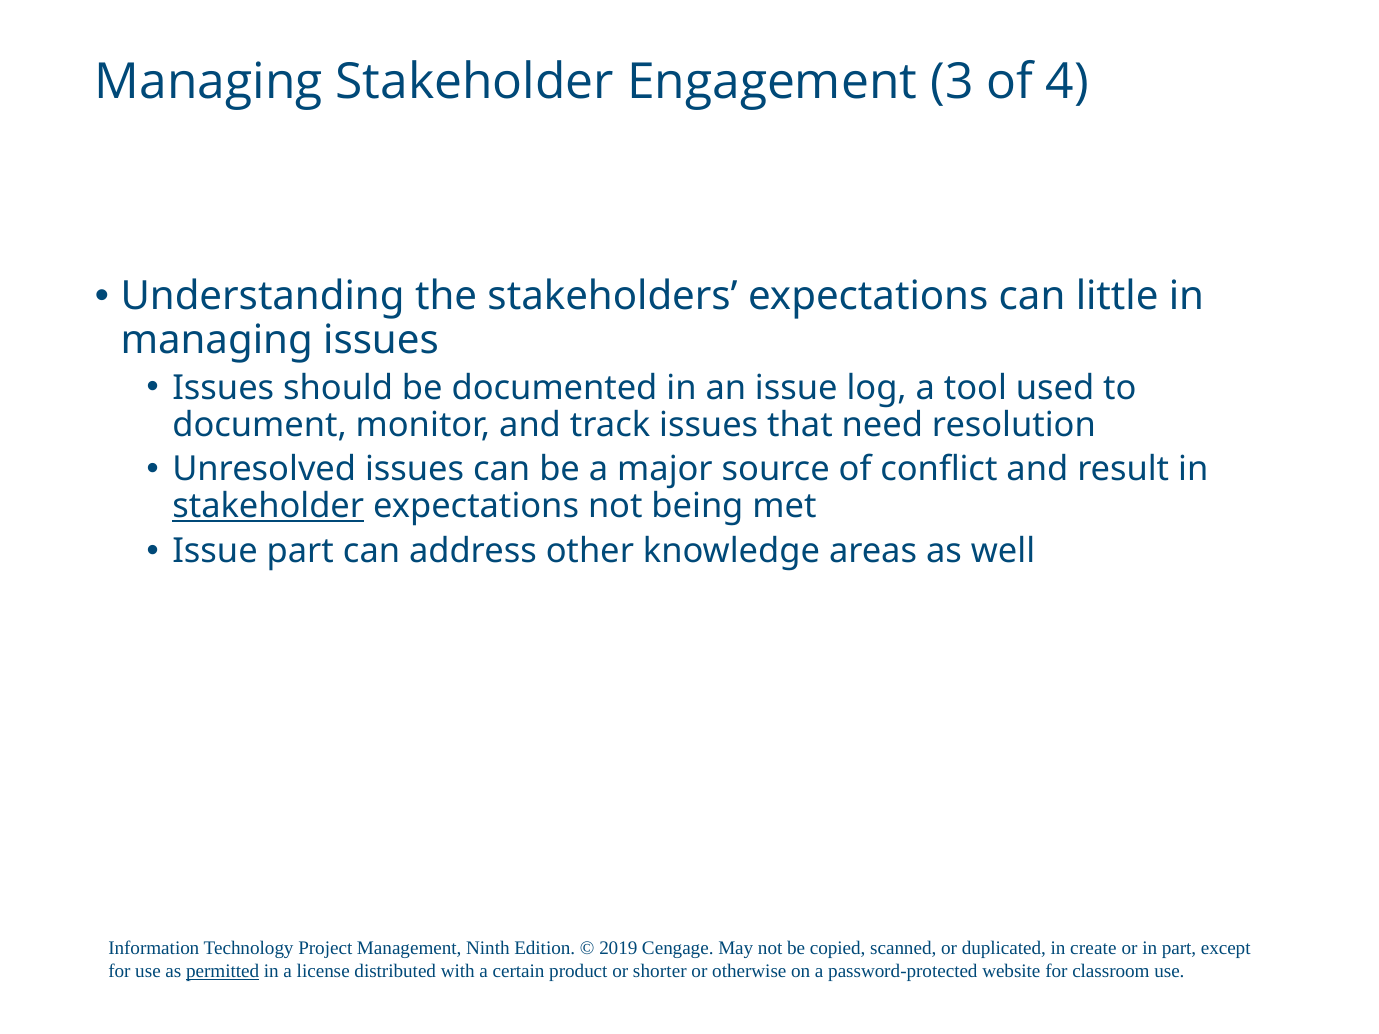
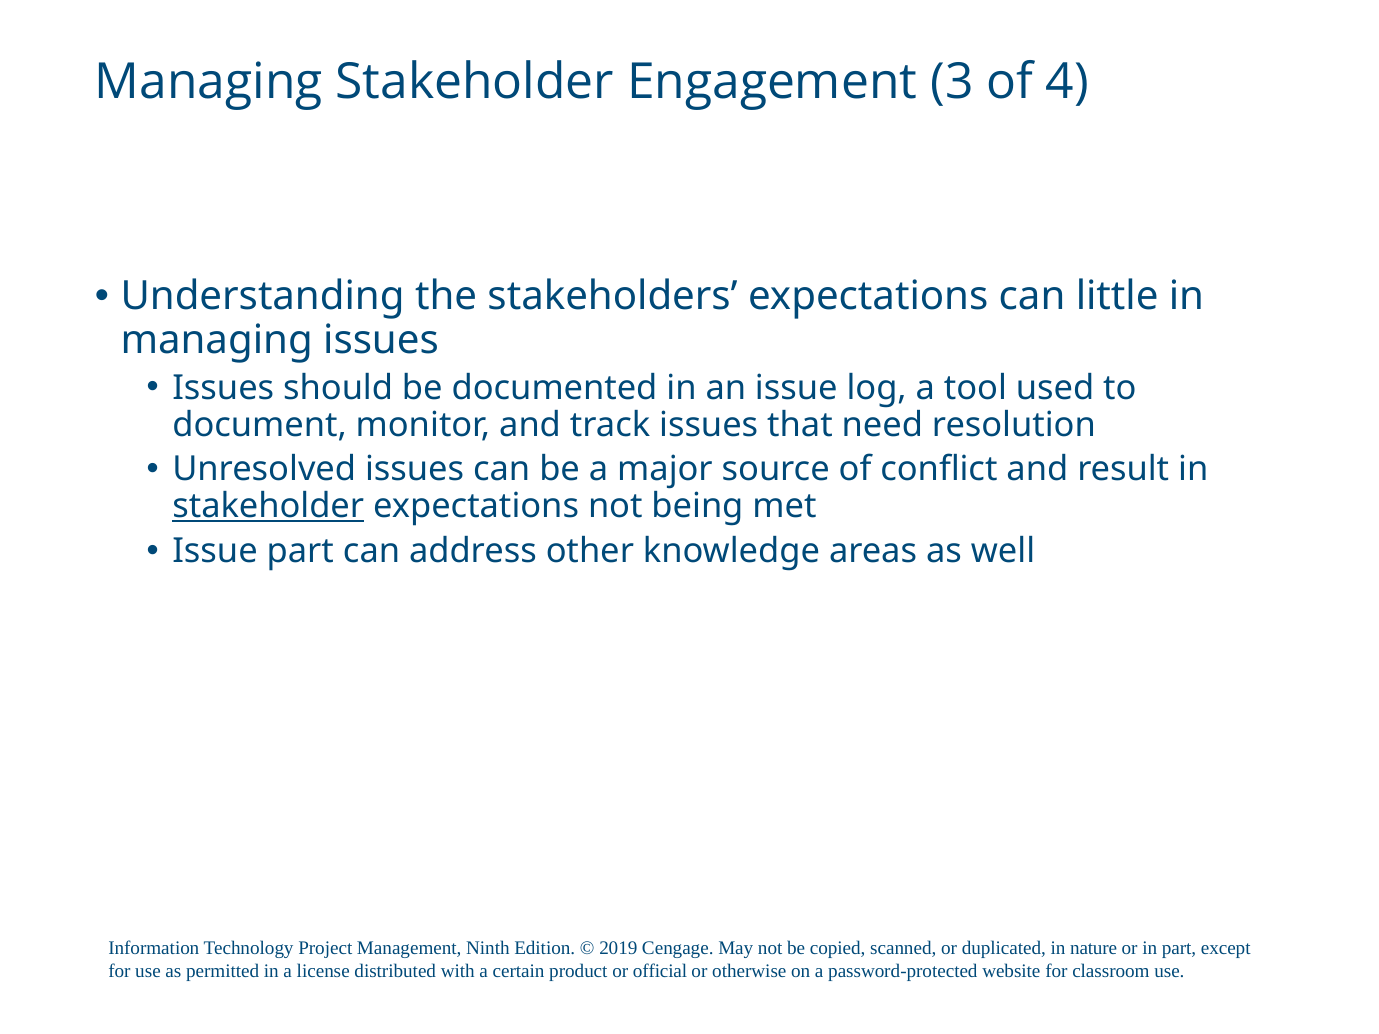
create: create -> nature
permitted underline: present -> none
shorter: shorter -> official
